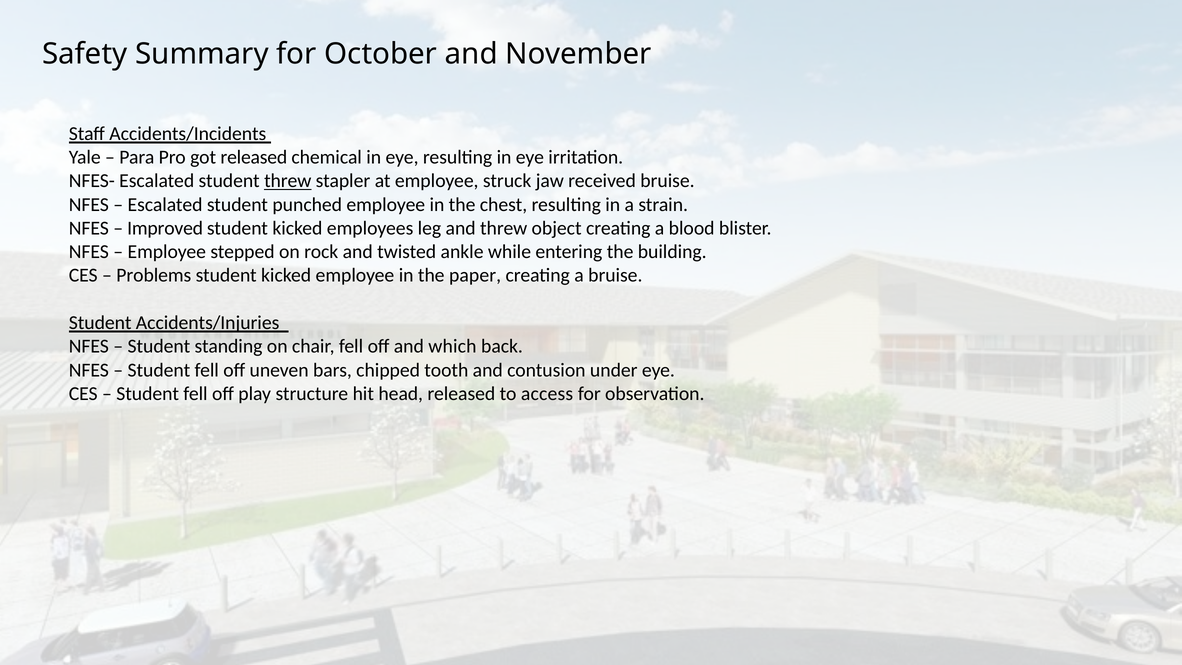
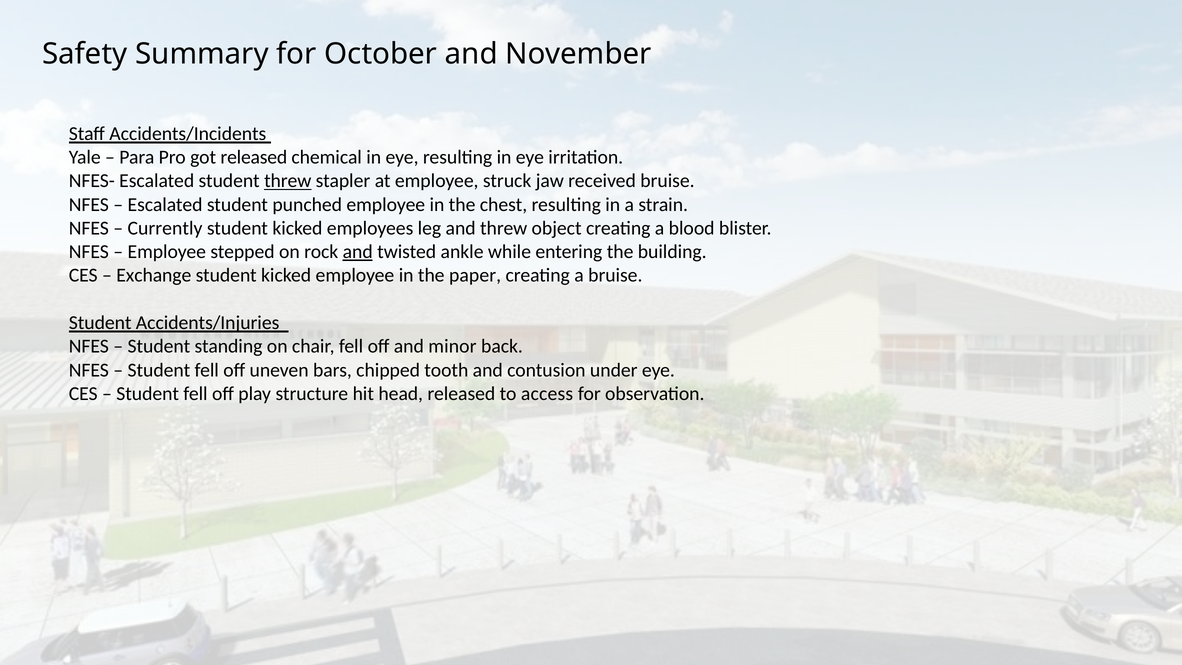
Improved: Improved -> Currently
and at (358, 252) underline: none -> present
Problems: Problems -> Exchange
which: which -> minor
